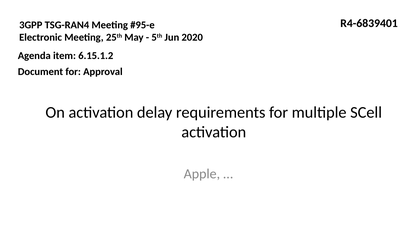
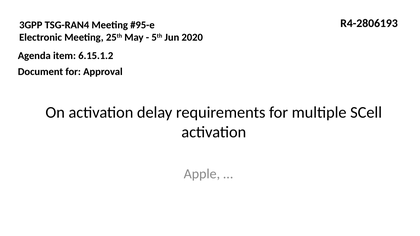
R4-6839401: R4-6839401 -> R4-2806193
